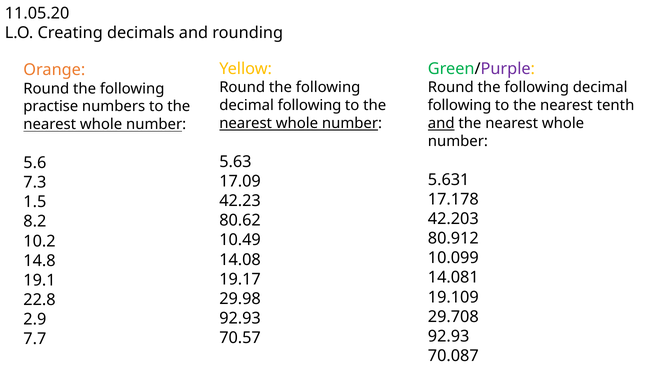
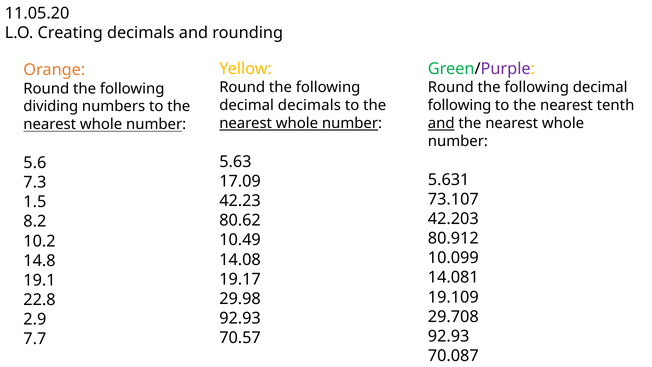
following at (310, 105): following -> decimals
practise: practise -> dividing
17.178: 17.178 -> 73.107
